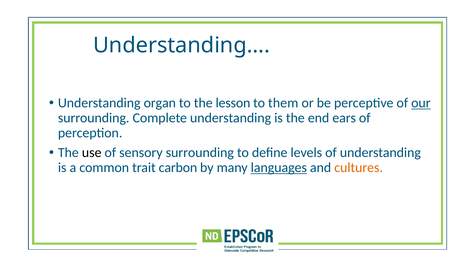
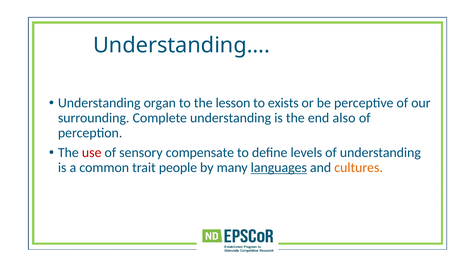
them: them -> exists
our underline: present -> none
ears: ears -> also
use colour: black -> red
sensory surrounding: surrounding -> compensate
carbon: carbon -> people
